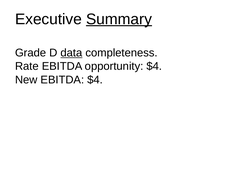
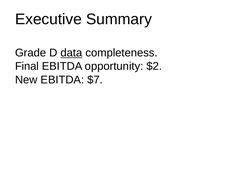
Summary underline: present -> none
Rate: Rate -> Final
opportunity $4: $4 -> $2
EBITDA $4: $4 -> $7
